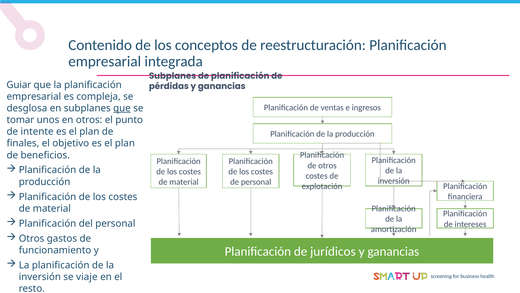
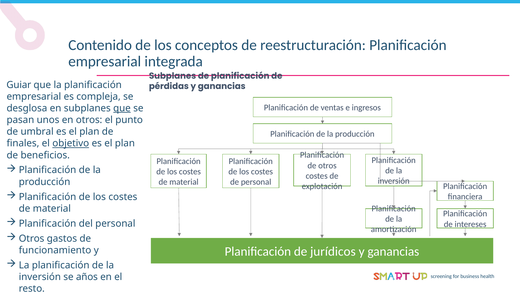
tomar: tomar -> pasan
intente: intente -> umbral
objetivo underline: none -> present
viaje: viaje -> años
